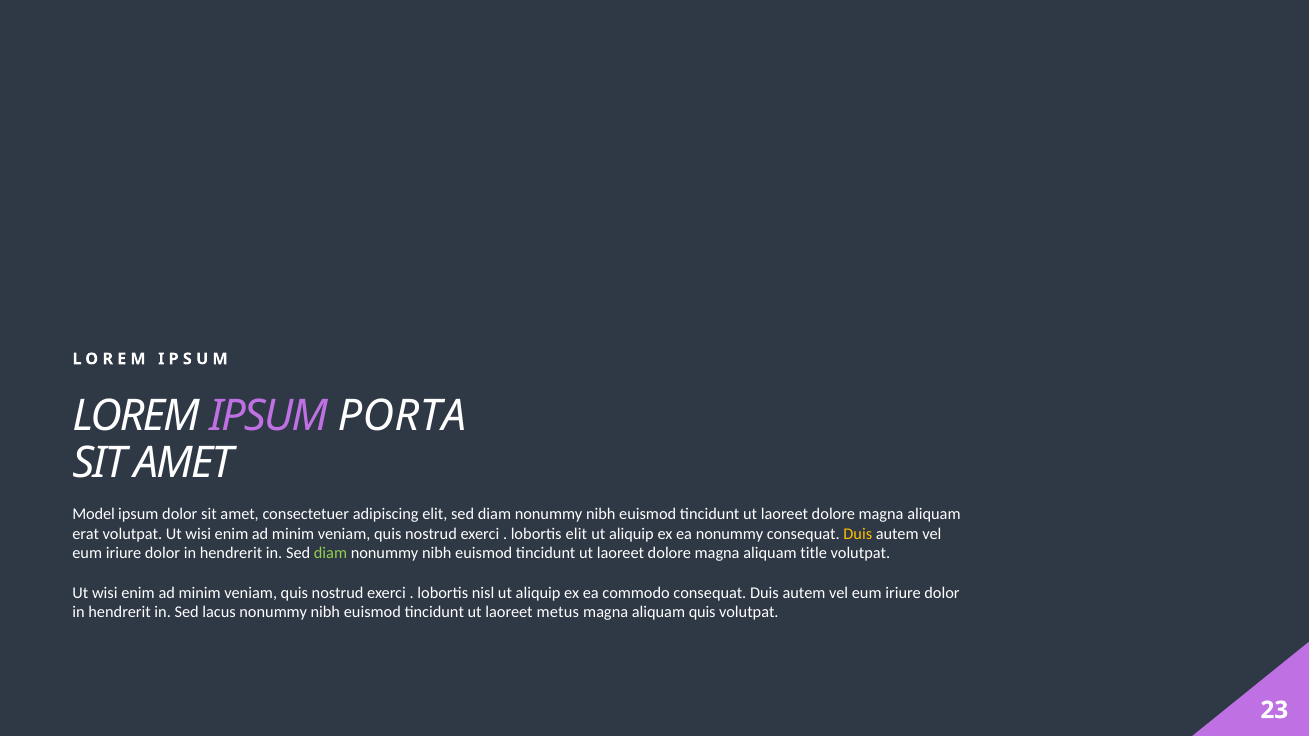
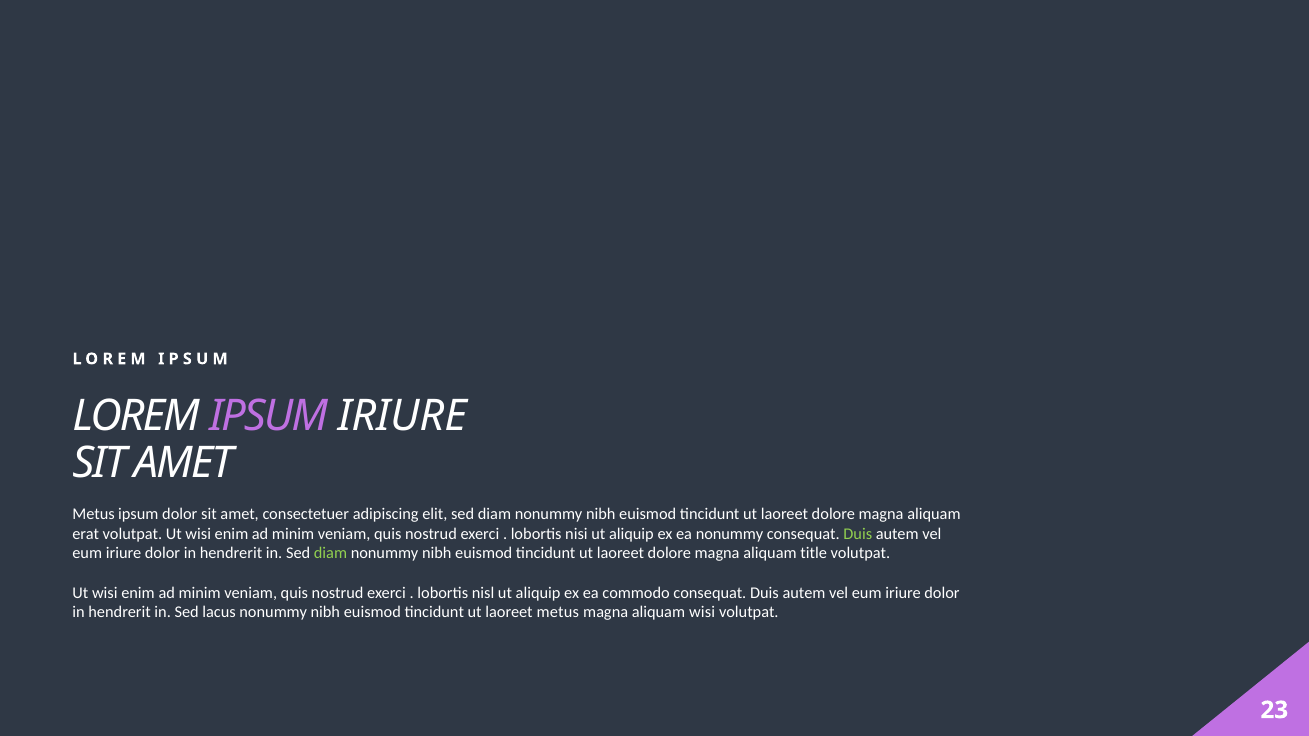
IPSUM PORTA: PORTA -> IRIURE
Model at (94, 514): Model -> Metus
lobortis elit: elit -> nisi
Duis at (858, 534) colour: yellow -> light green
aliquam quis: quis -> wisi
